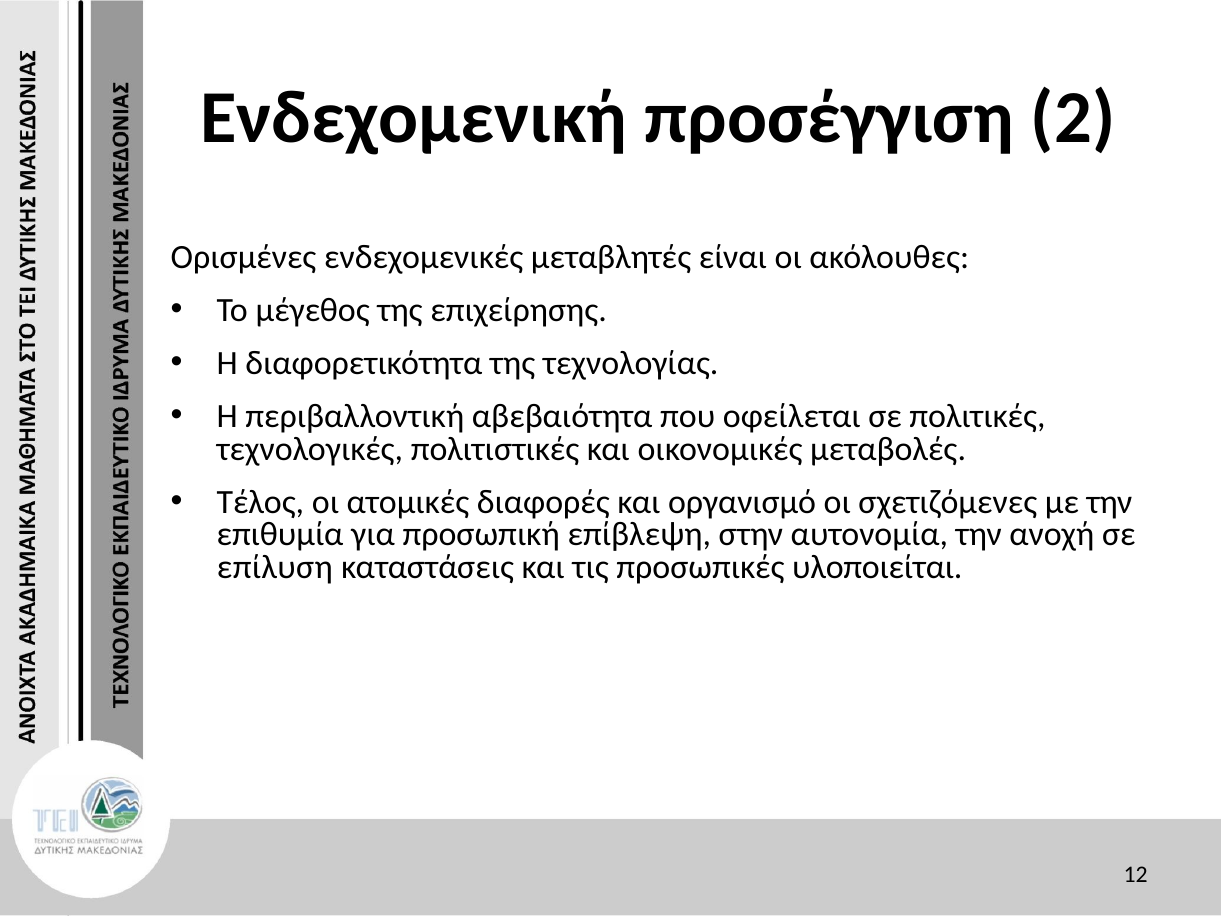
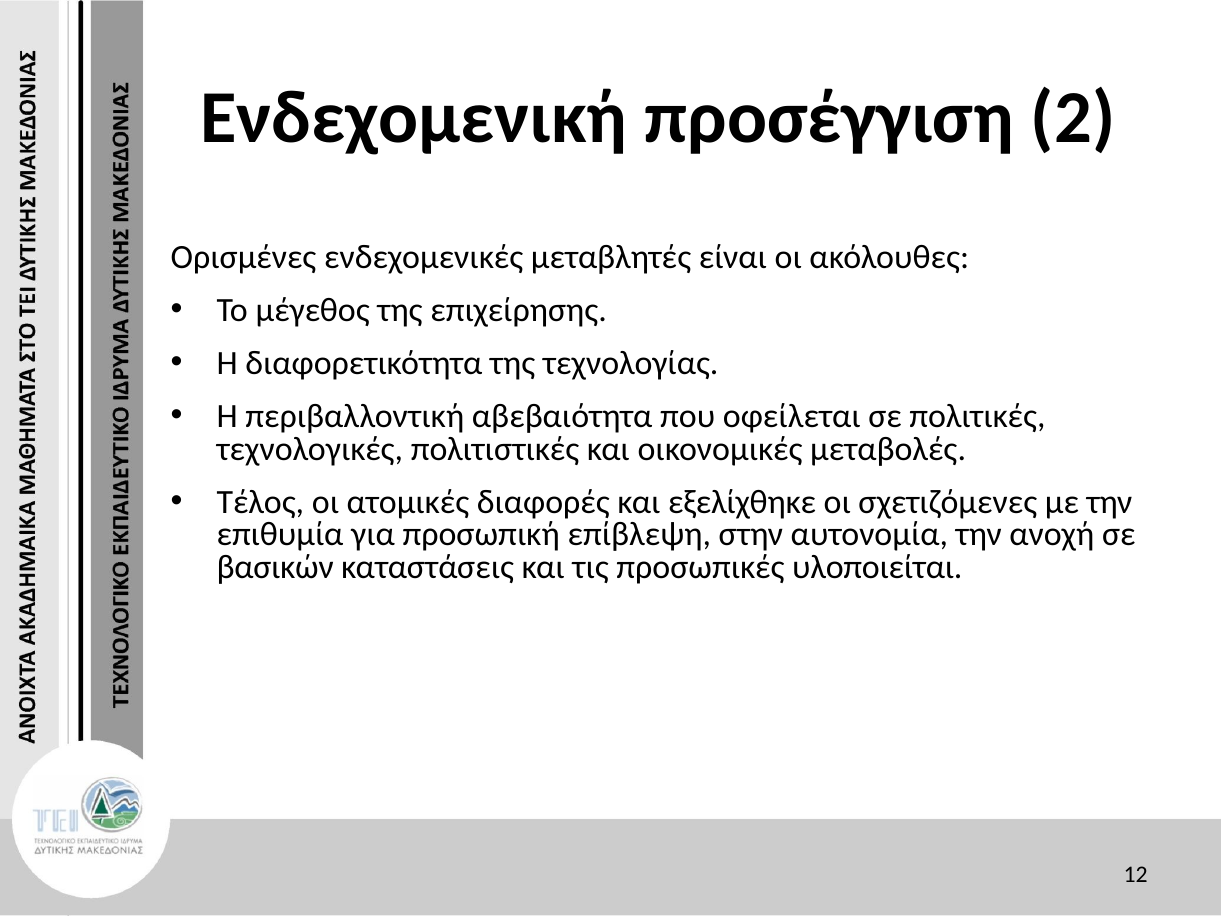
οργανισμό: οργανισμό -> εξελίχθηκε
επίλυση: επίλυση -> βασικών
